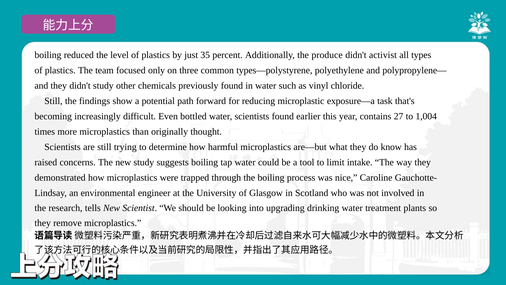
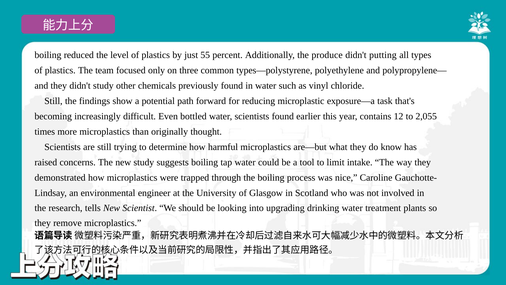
35: 35 -> 55
activist: activist -> putting
27: 27 -> 12
1,004: 1,004 -> 2,055
